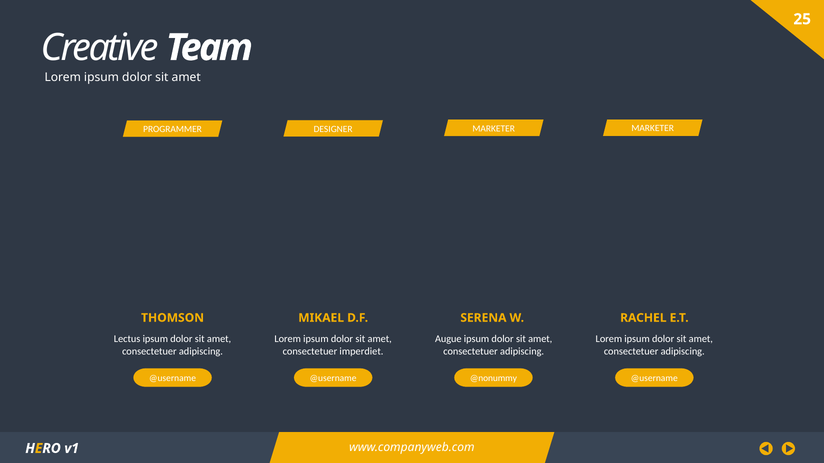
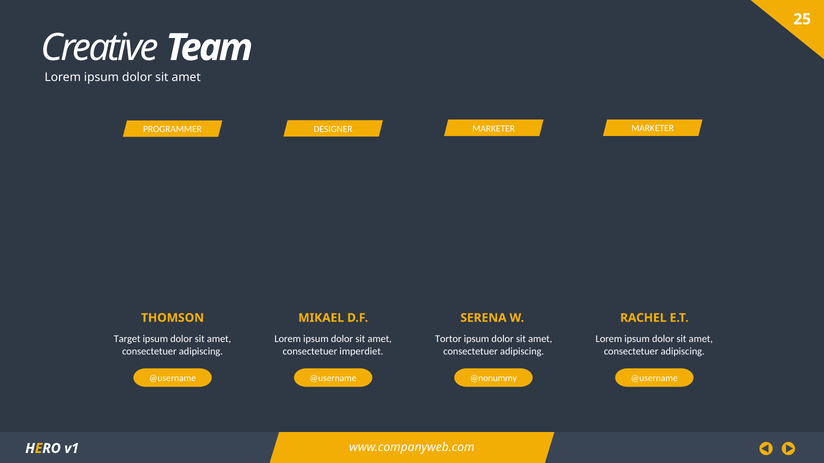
Lectus: Lectus -> Target
Augue: Augue -> Tortor
